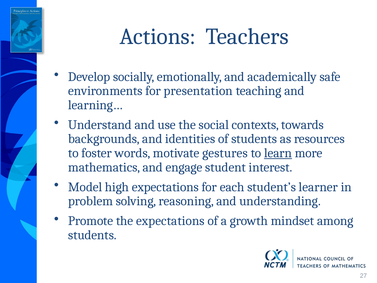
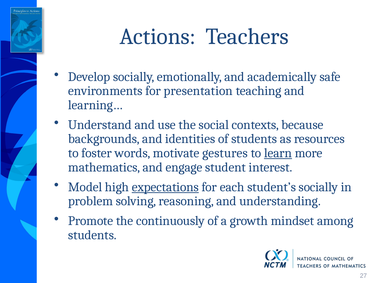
towards: towards -> because
expectations at (165, 187) underline: none -> present
student’s learner: learner -> socially
the expectations: expectations -> continuously
